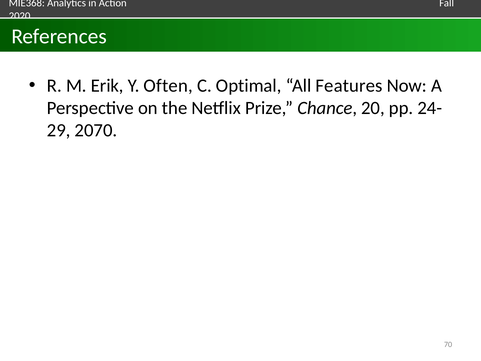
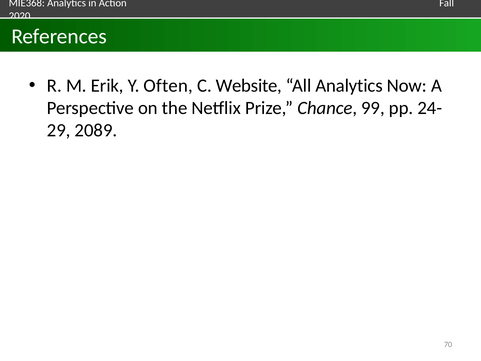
Optimal: Optimal -> Website
All Features: Features -> Analytics
20: 20 -> 99
2070: 2070 -> 2089
